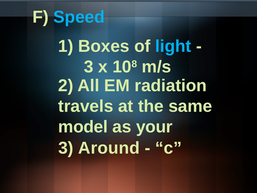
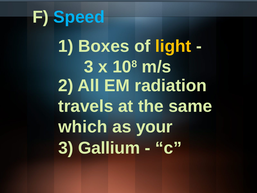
light colour: light blue -> yellow
model: model -> which
Around: Around -> Gallium
